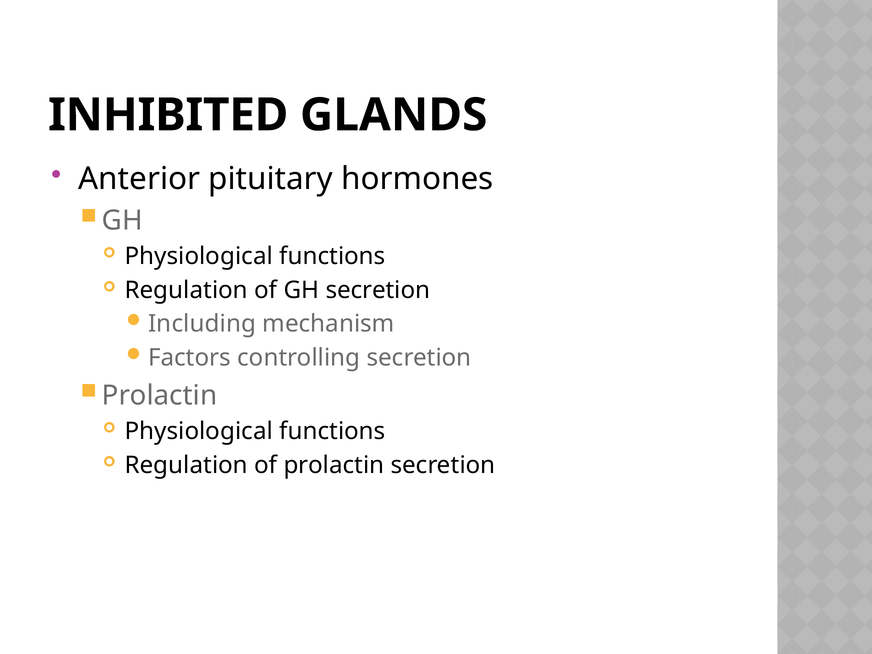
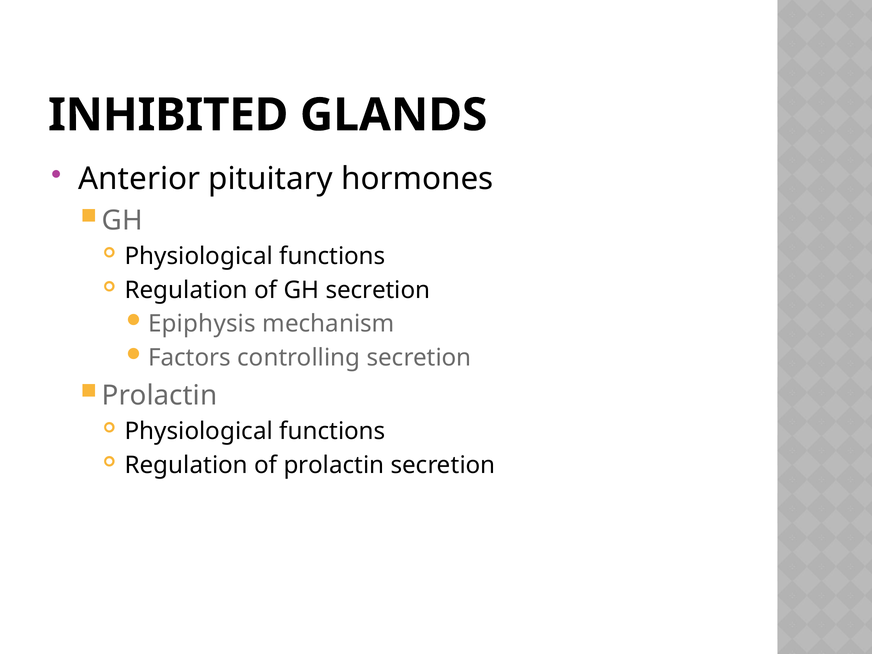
Including: Including -> Epiphysis
